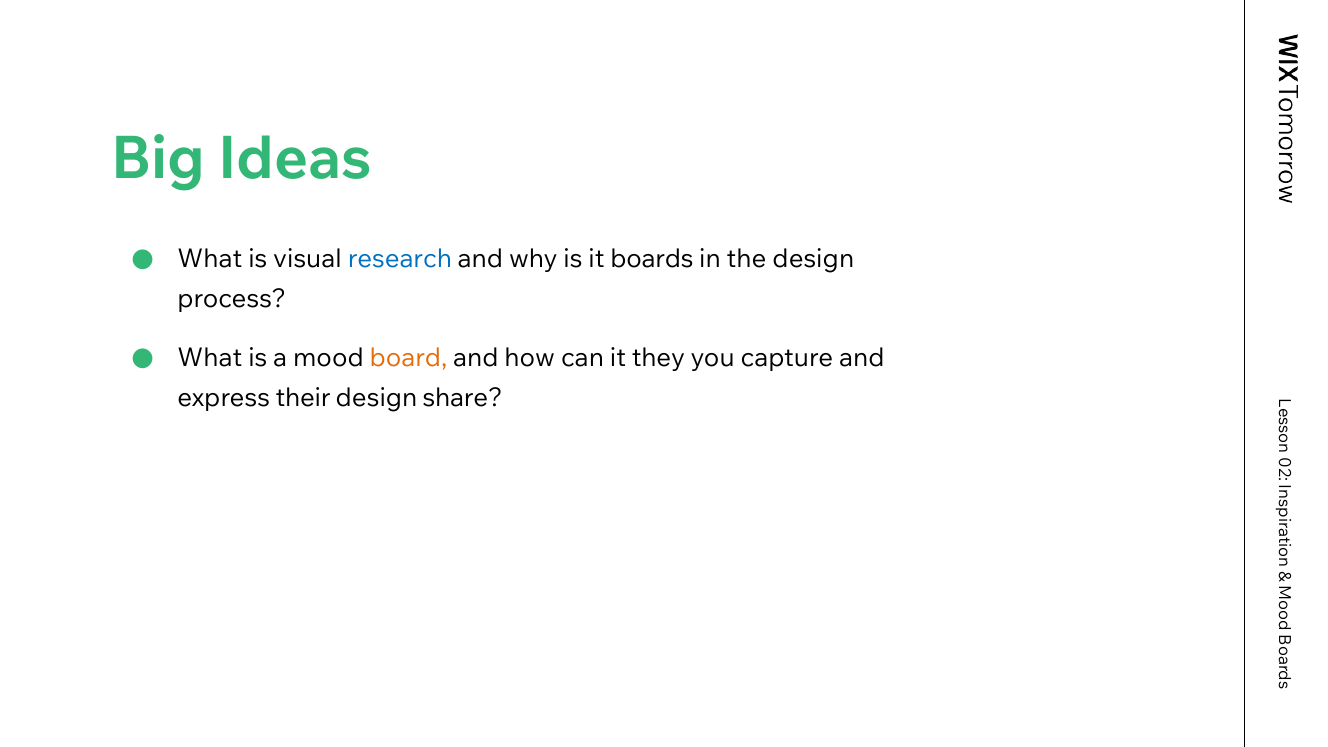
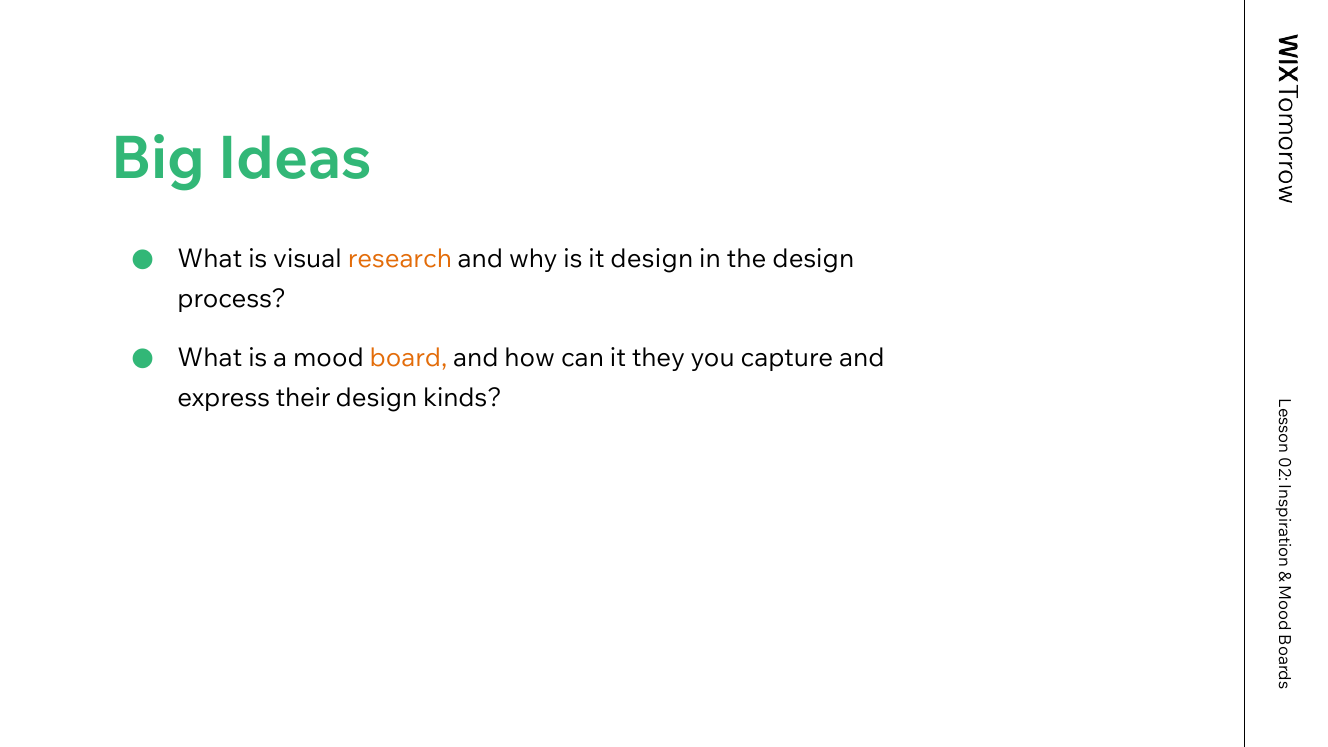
research colour: blue -> orange
it boards: boards -> design
share: share -> kinds
